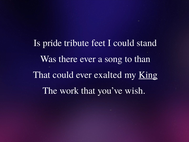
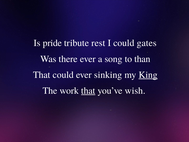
feet: feet -> rest
stand: stand -> gates
exalted: exalted -> sinking
that at (88, 91) underline: none -> present
